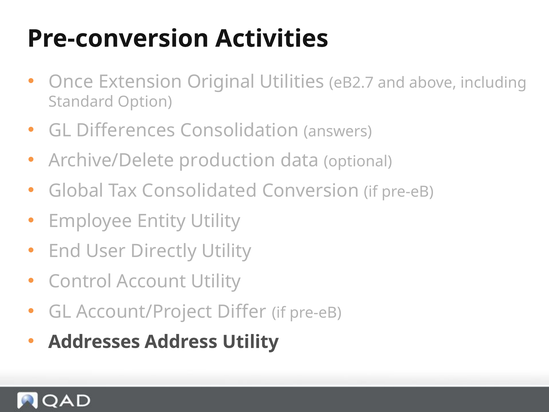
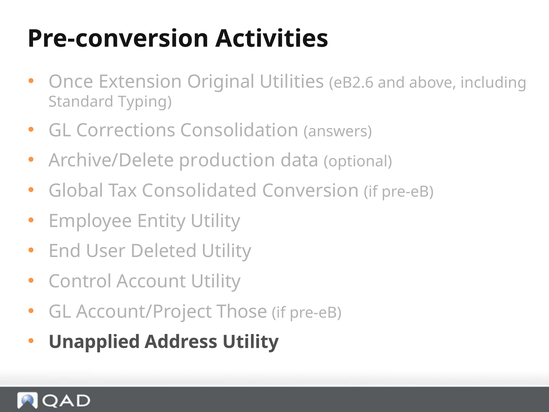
eB2.7: eB2.7 -> eB2.6
Option: Option -> Typing
Differences: Differences -> Corrections
Directly: Directly -> Deleted
Differ: Differ -> Those
Addresses: Addresses -> Unapplied
